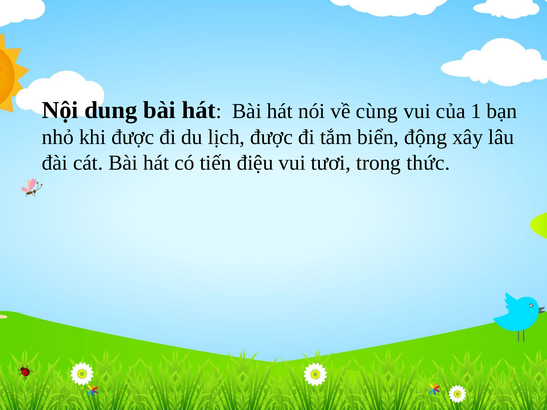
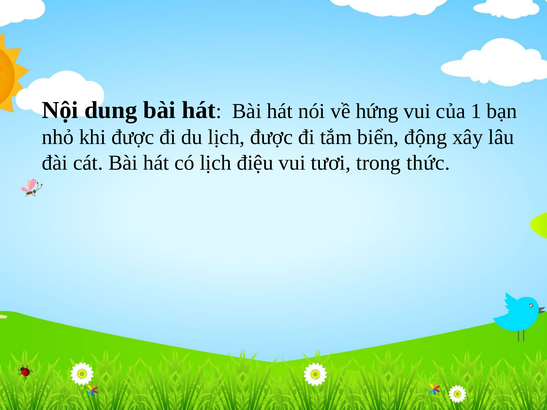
cùng: cùng -> hứng
có tiến: tiến -> lịch
